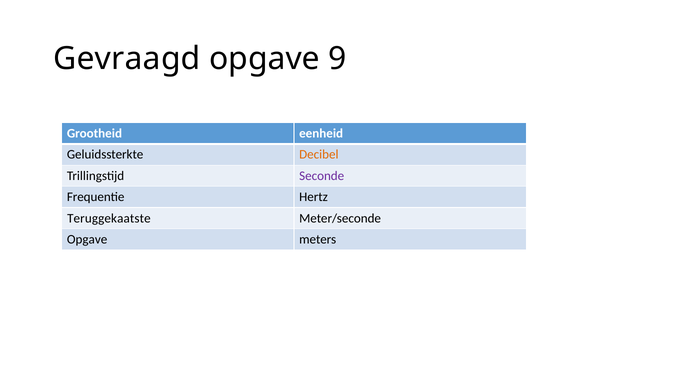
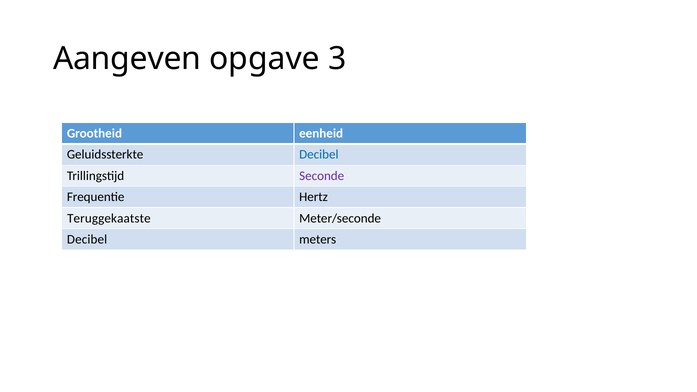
Gevraagd: Gevraagd -> Aangeven
9: 9 -> 3
Decibel at (319, 155) colour: orange -> blue
Opgave at (87, 239): Opgave -> Decibel
